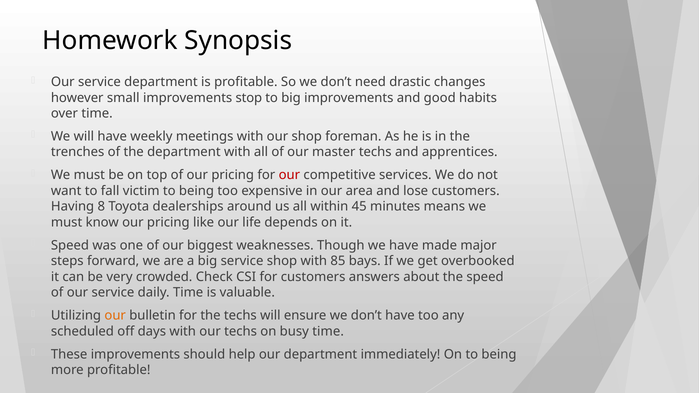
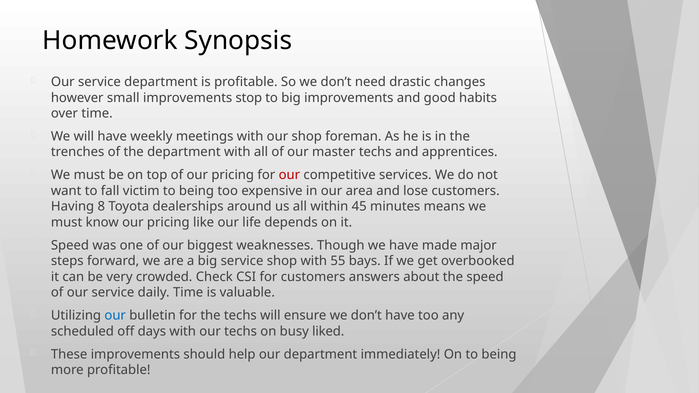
85: 85 -> 55
our at (115, 316) colour: orange -> blue
busy time: time -> liked
